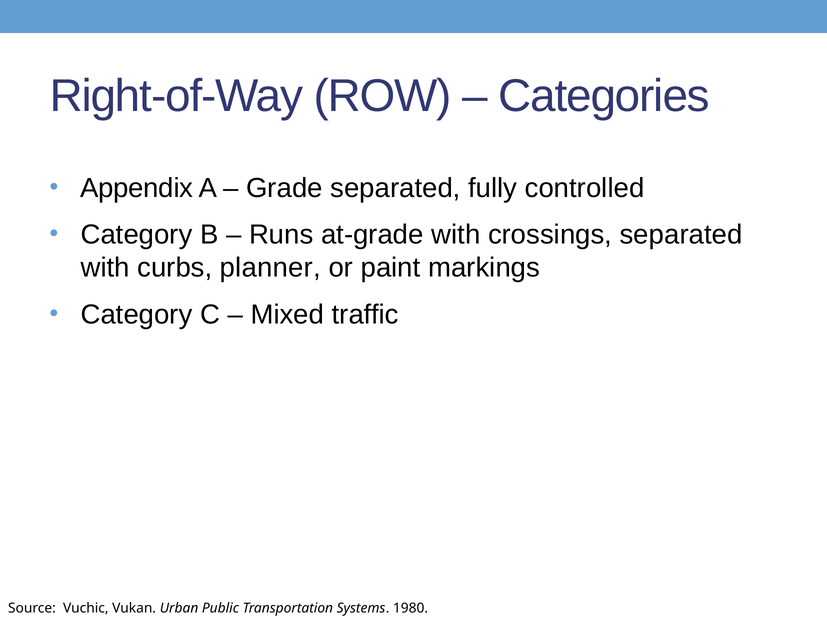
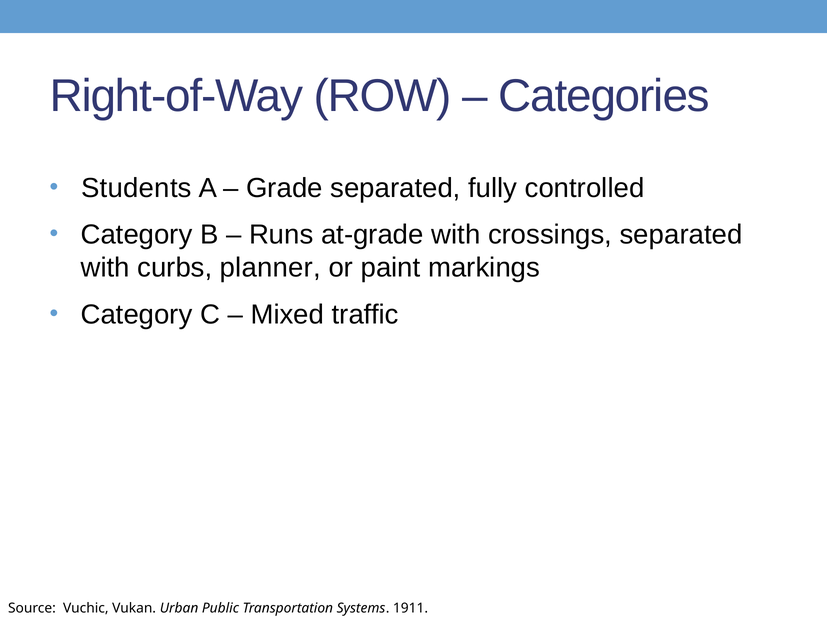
Appendix: Appendix -> Students
1980: 1980 -> 1911
